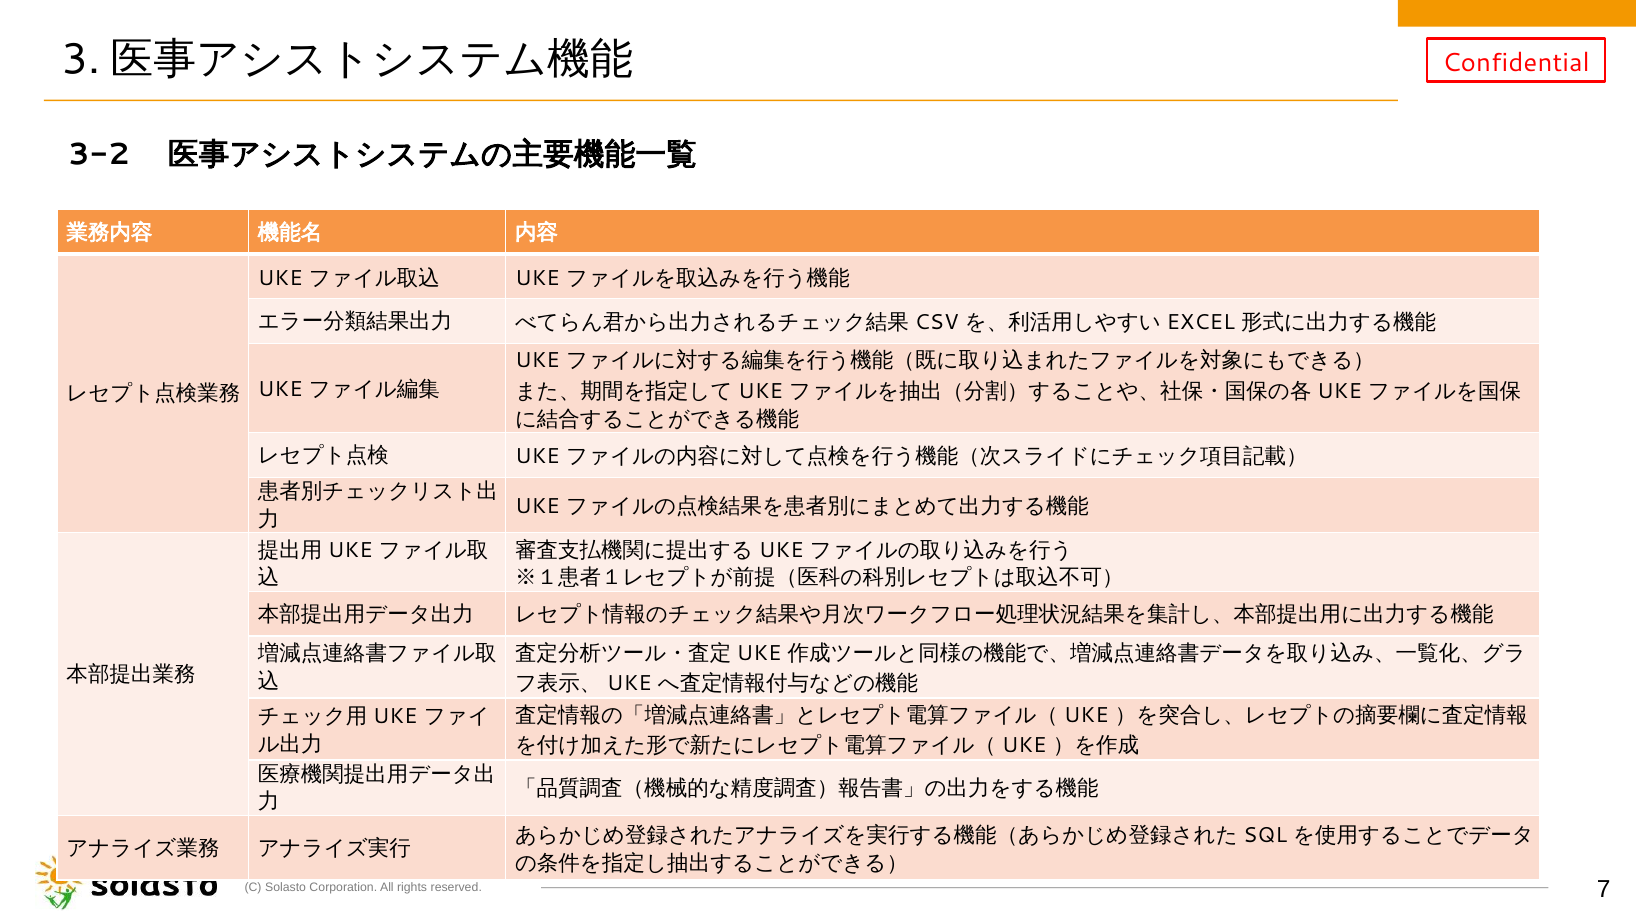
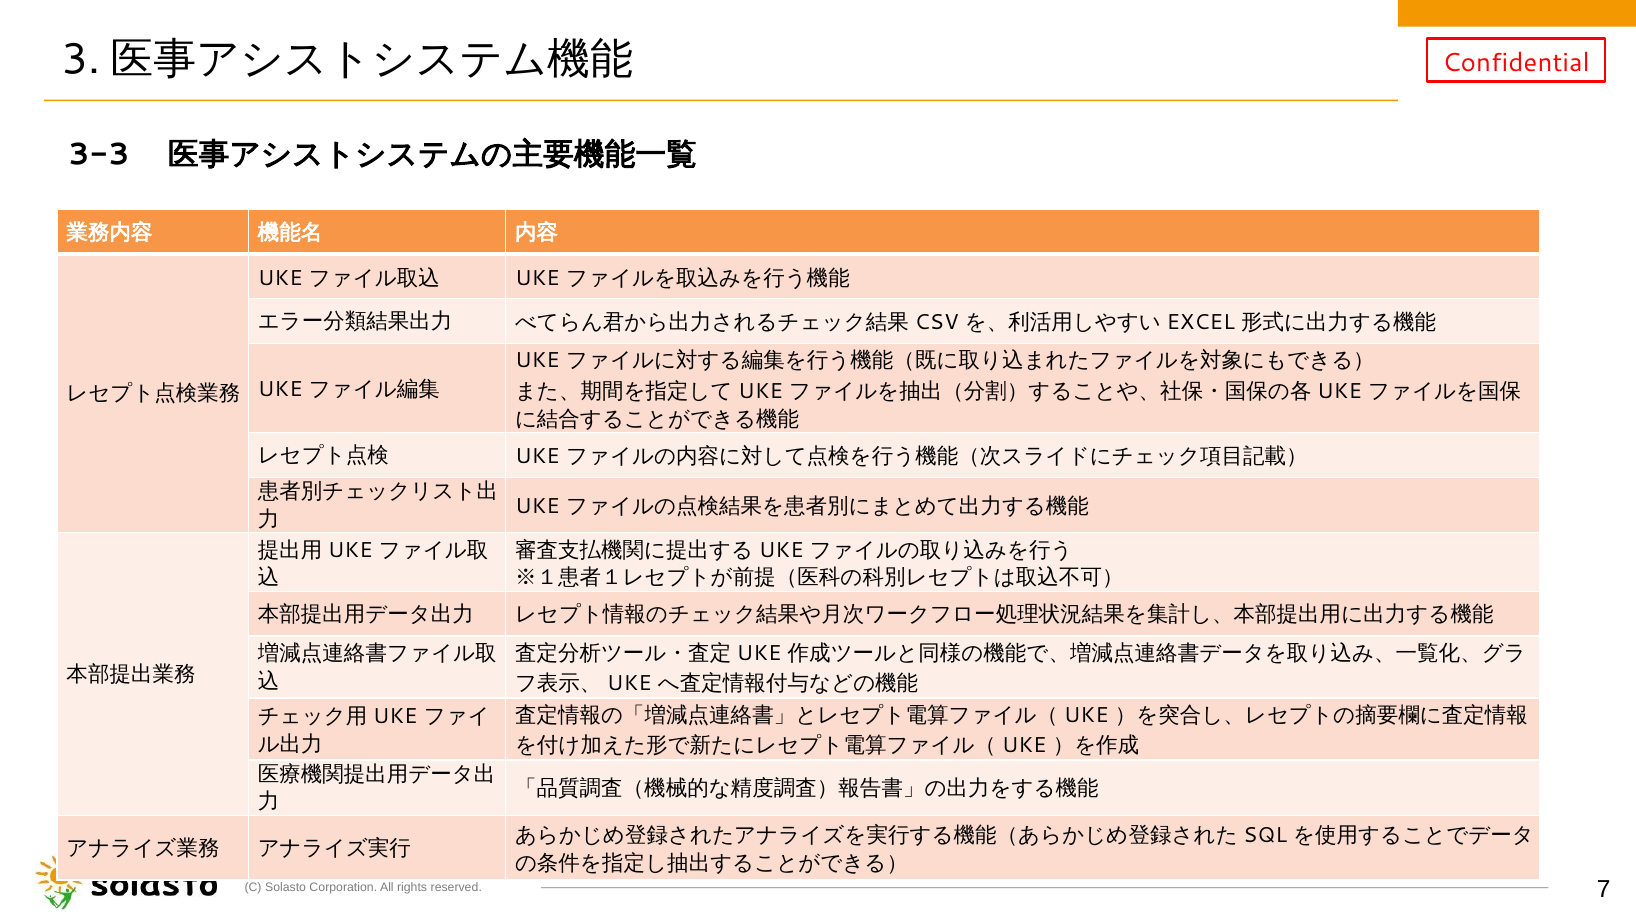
3-2: 3-2 -> 3-3
